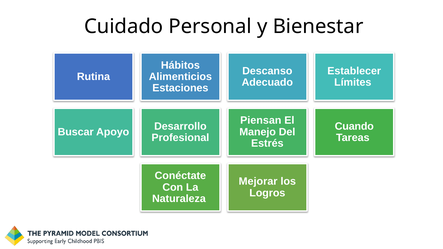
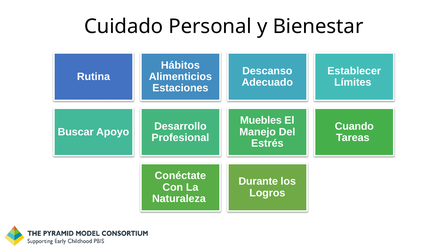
Piensan: Piensan -> Muebles
Mejorar: Mejorar -> Durante
